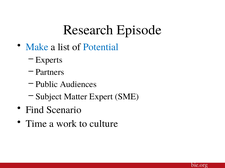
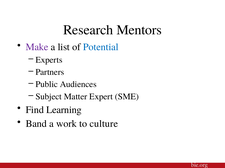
Episode: Episode -> Mentors
Make colour: blue -> purple
Scenario: Scenario -> Learning
Time: Time -> Band
